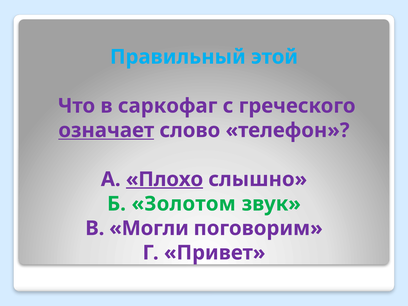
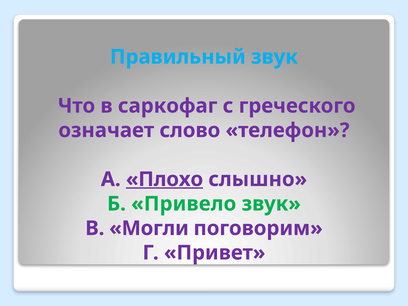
Правильный этой: этой -> звук
означает underline: present -> none
Золотом: Золотом -> Привело
